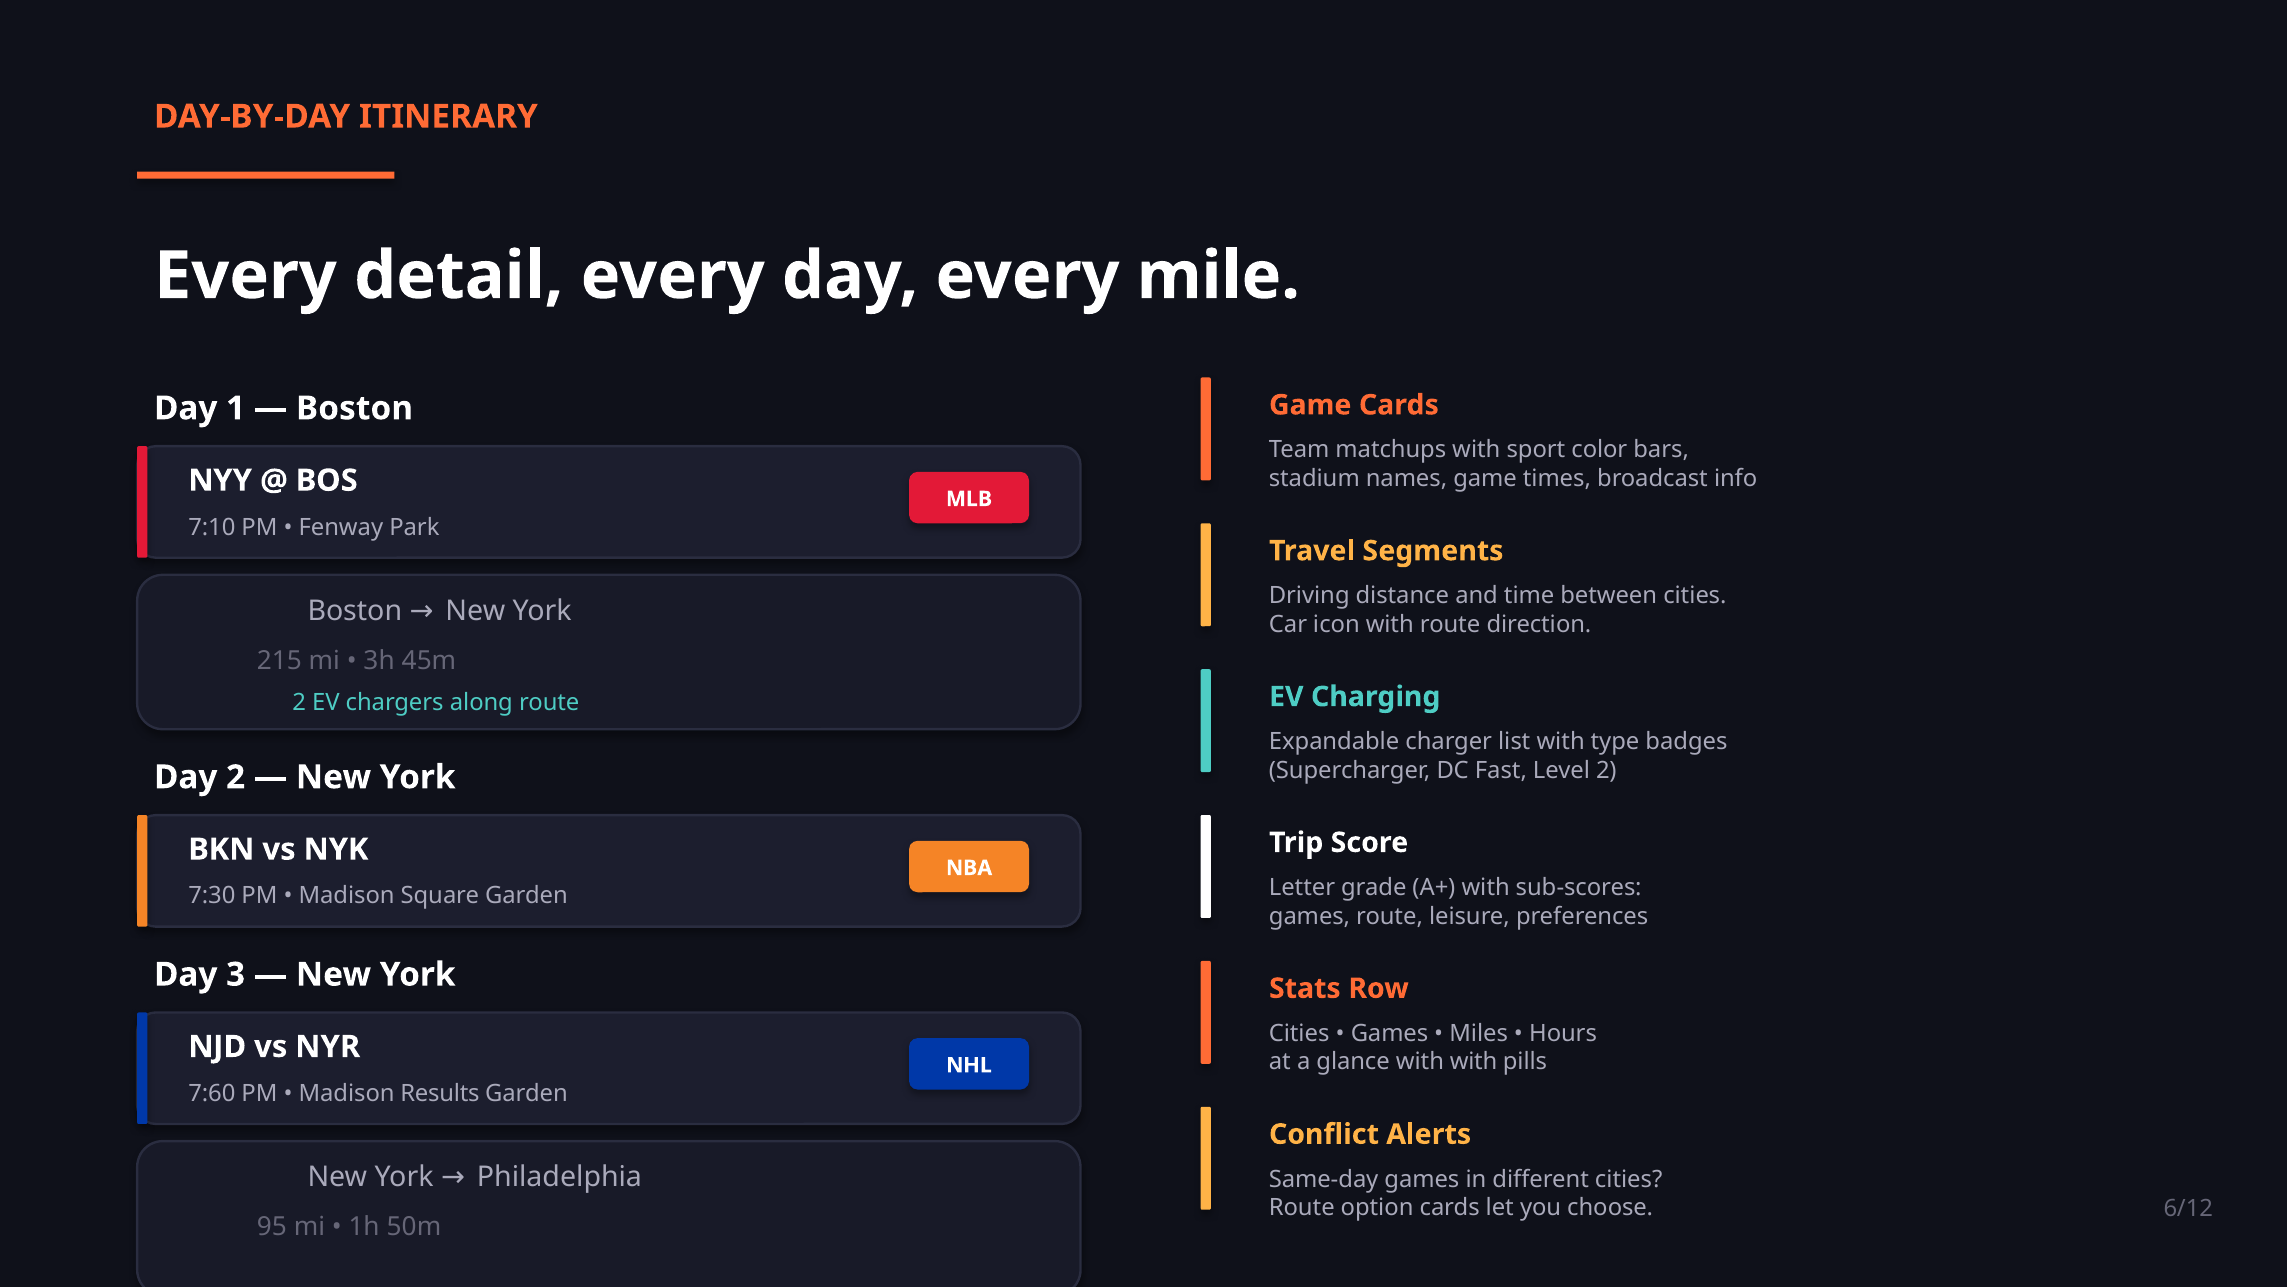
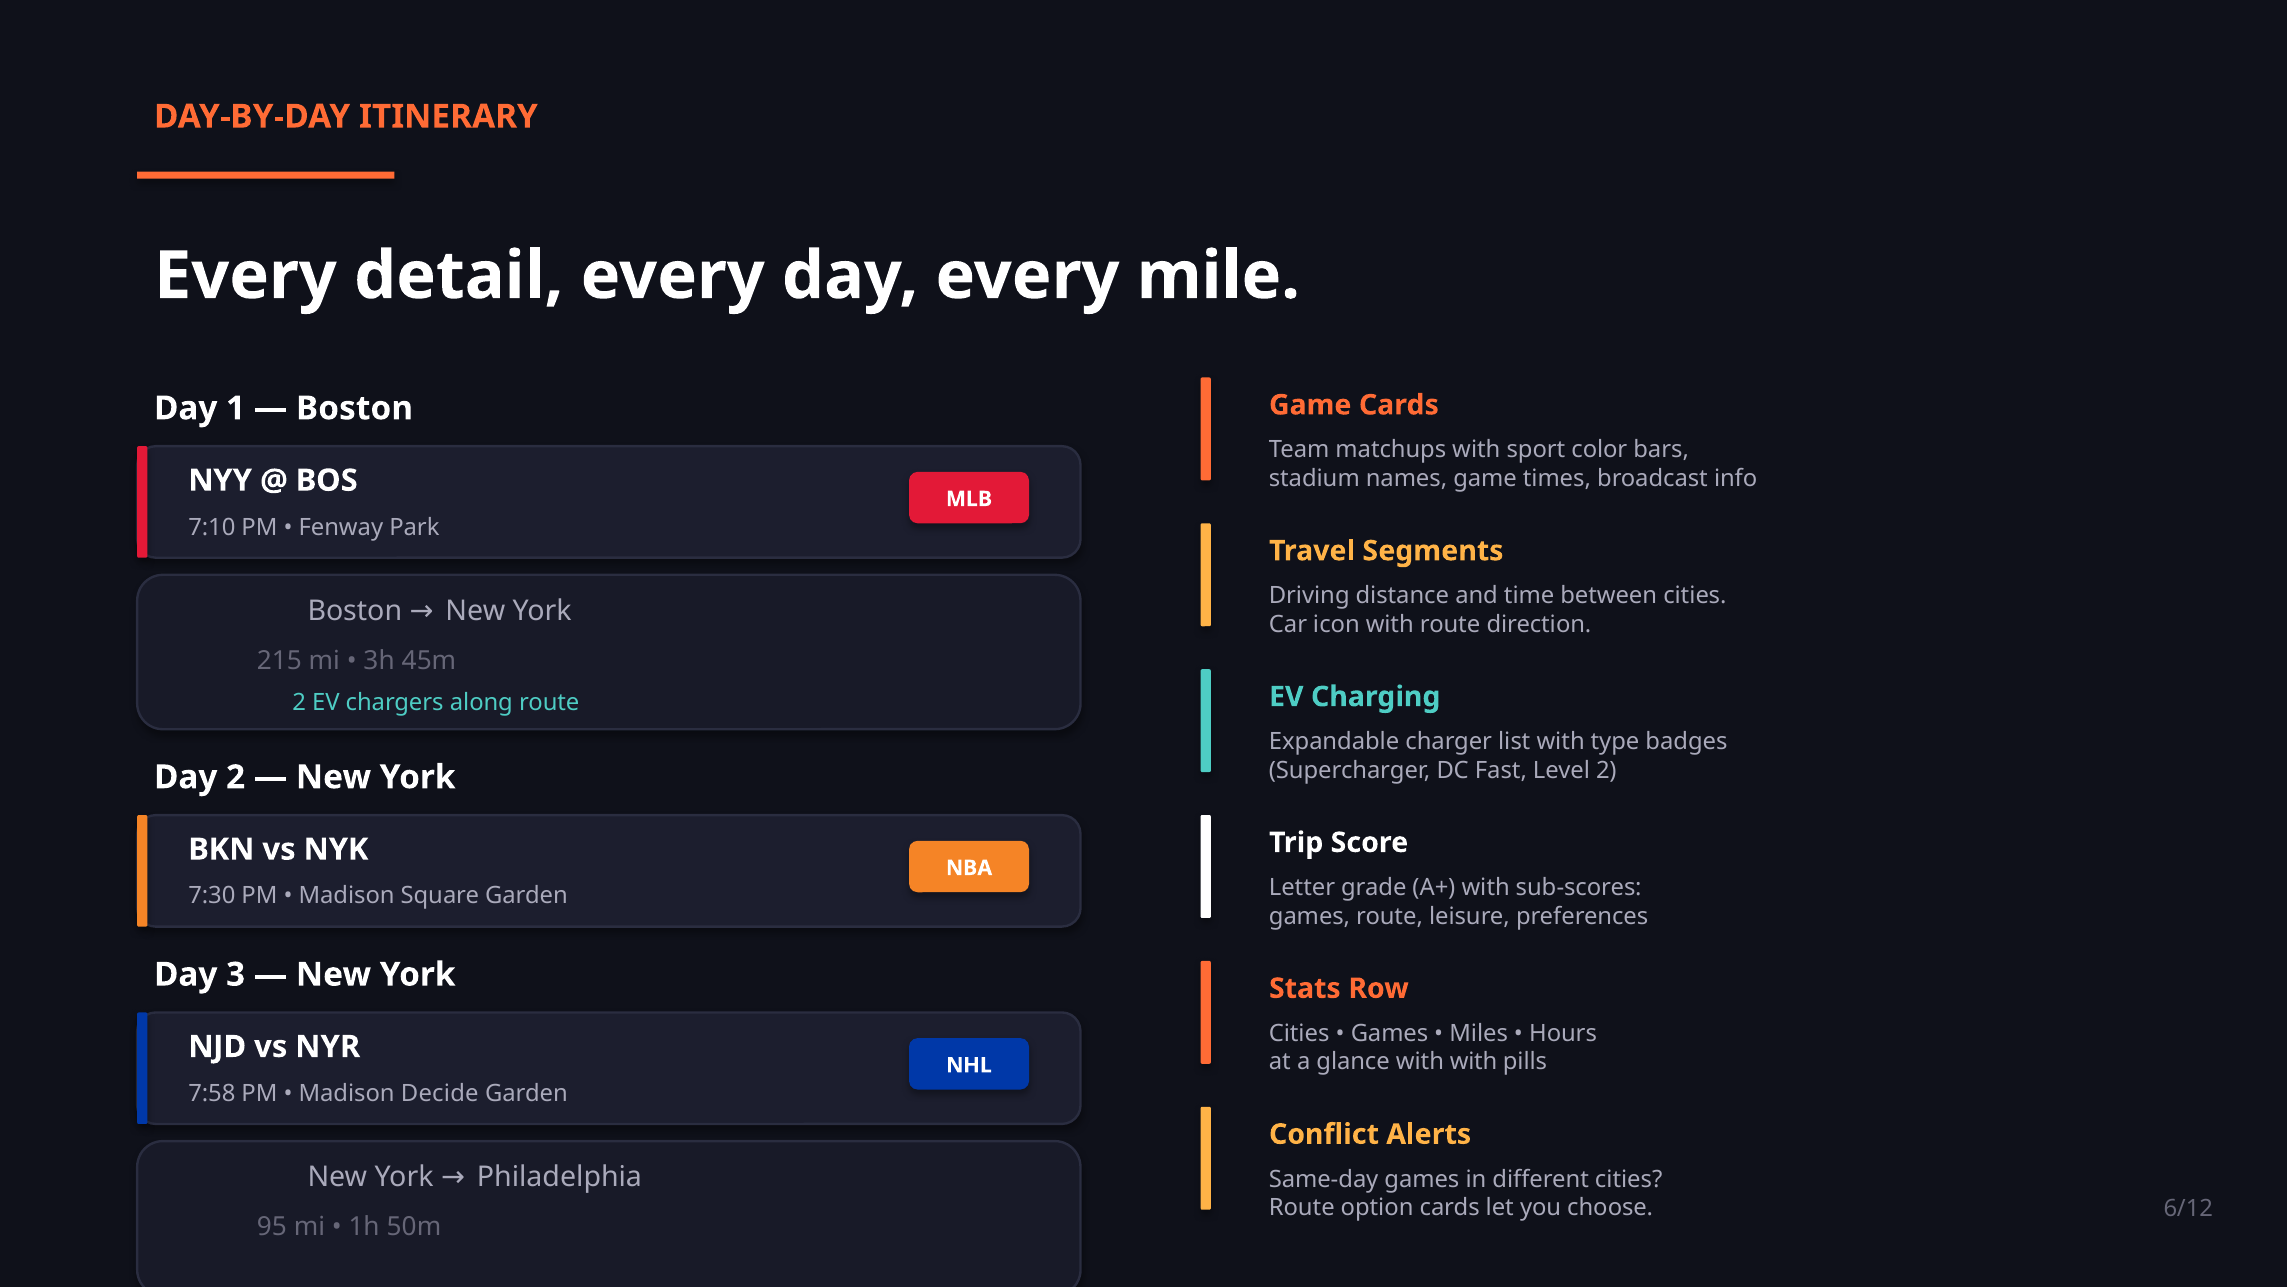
7:60: 7:60 -> 7:58
Results: Results -> Decide
